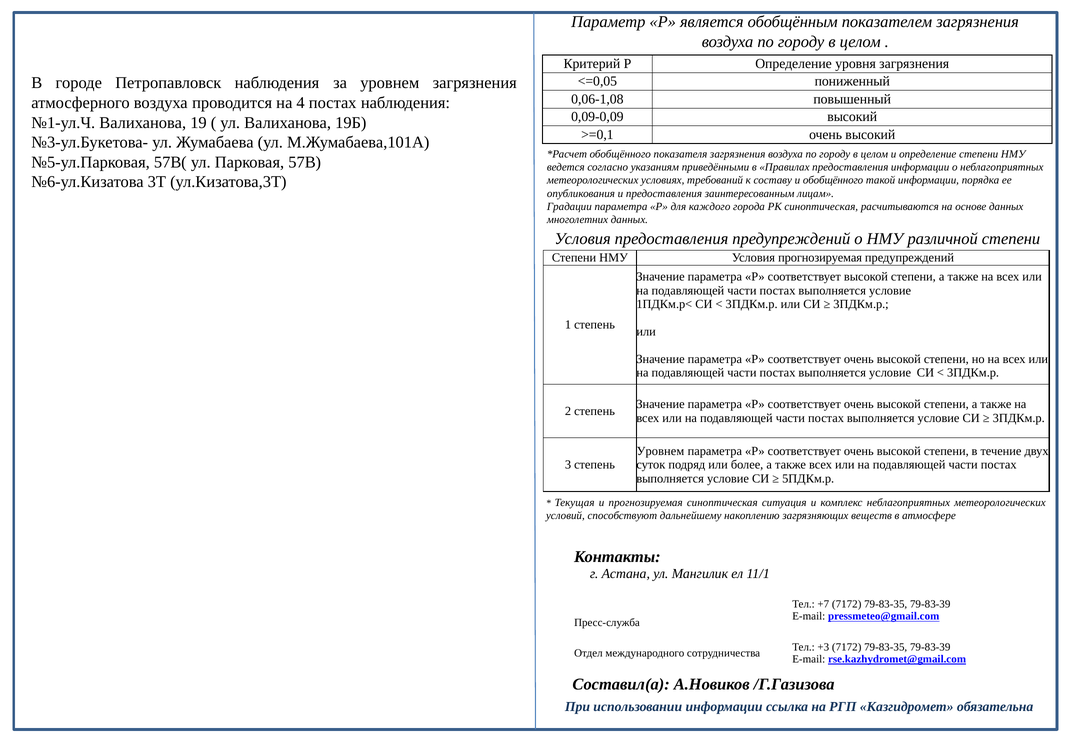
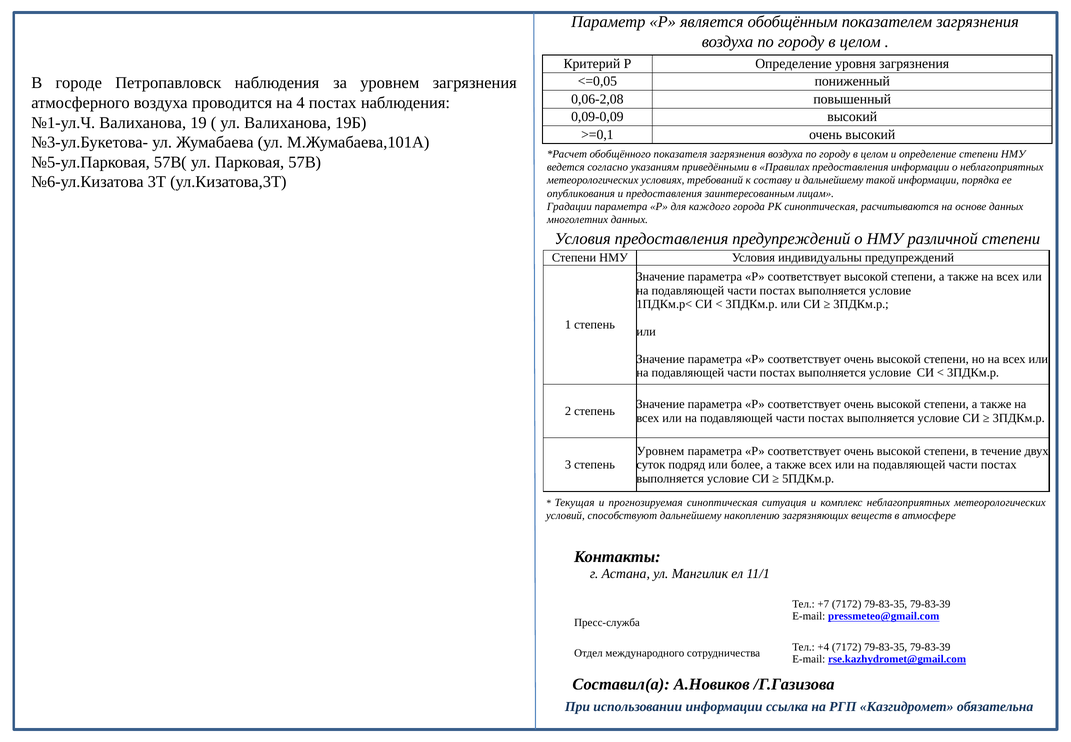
0,06-1,08: 0,06-1,08 -> 0,06-2,08
и обобщённого: обобщённого -> дальнейшему
Условия прогнозируемая: прогнозируемая -> индивидуальны
+3: +3 -> +4
